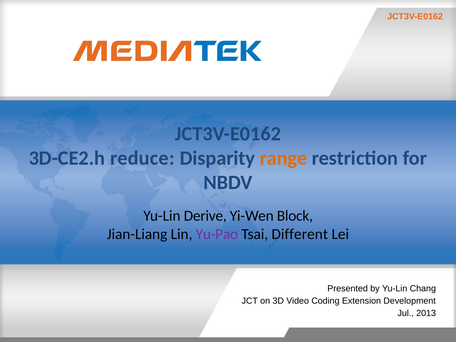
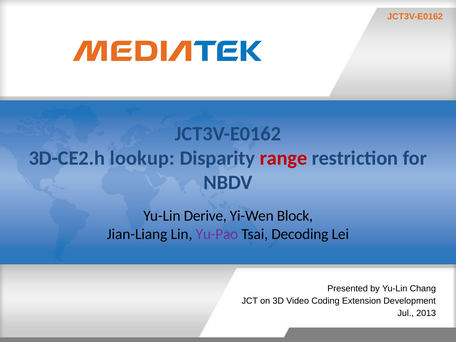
reduce: reduce -> lookup
range colour: orange -> red
Different: Different -> Decoding
